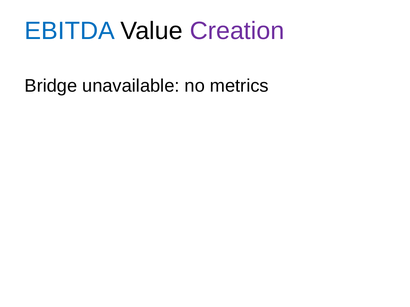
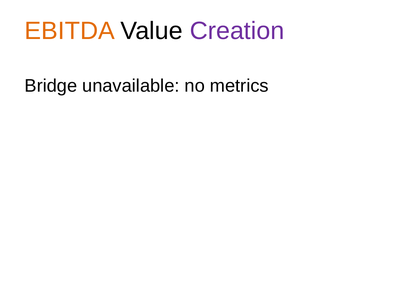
EBITDA colour: blue -> orange
